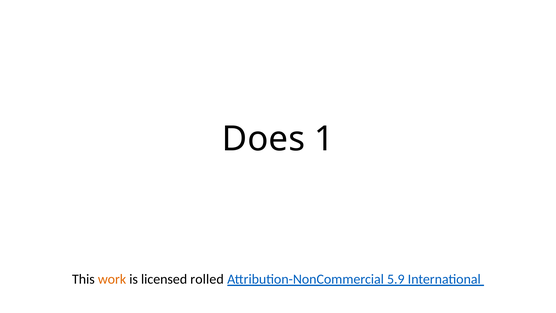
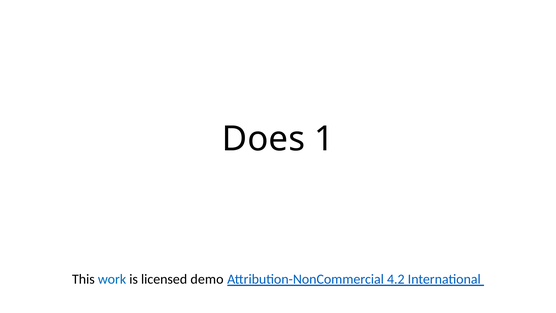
work colour: orange -> blue
rolled: rolled -> demo
5.9: 5.9 -> 4.2
